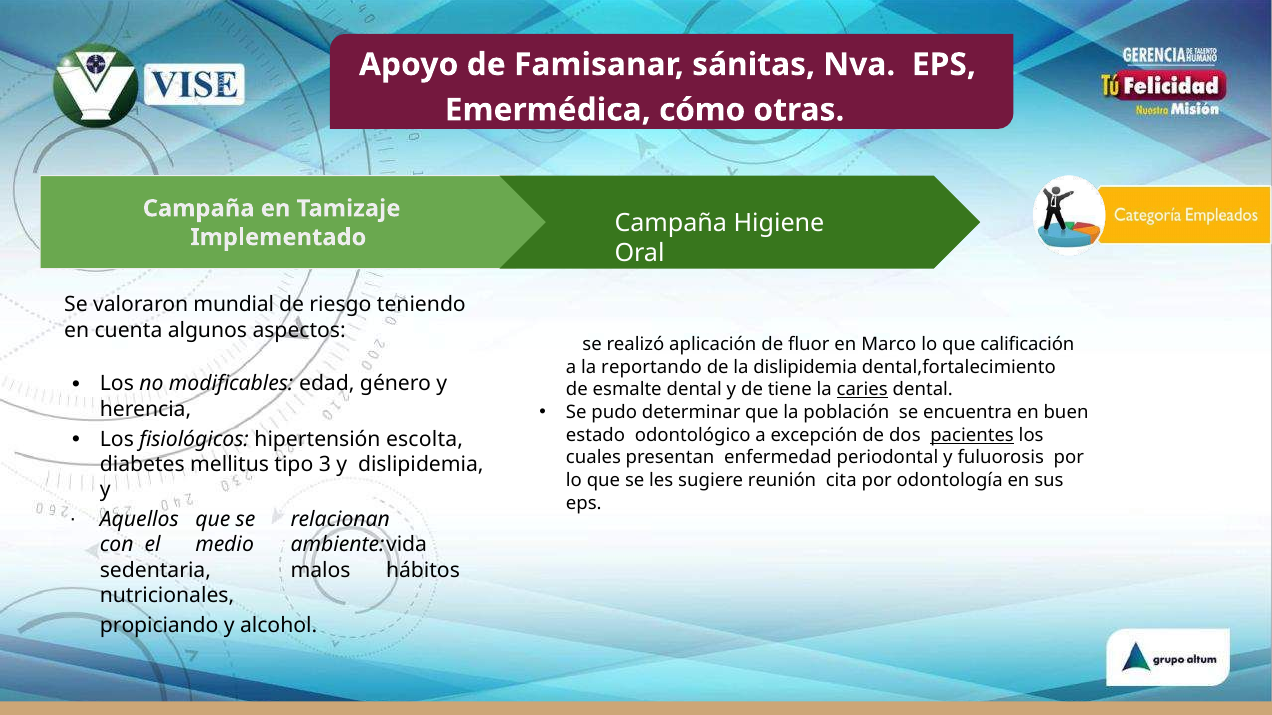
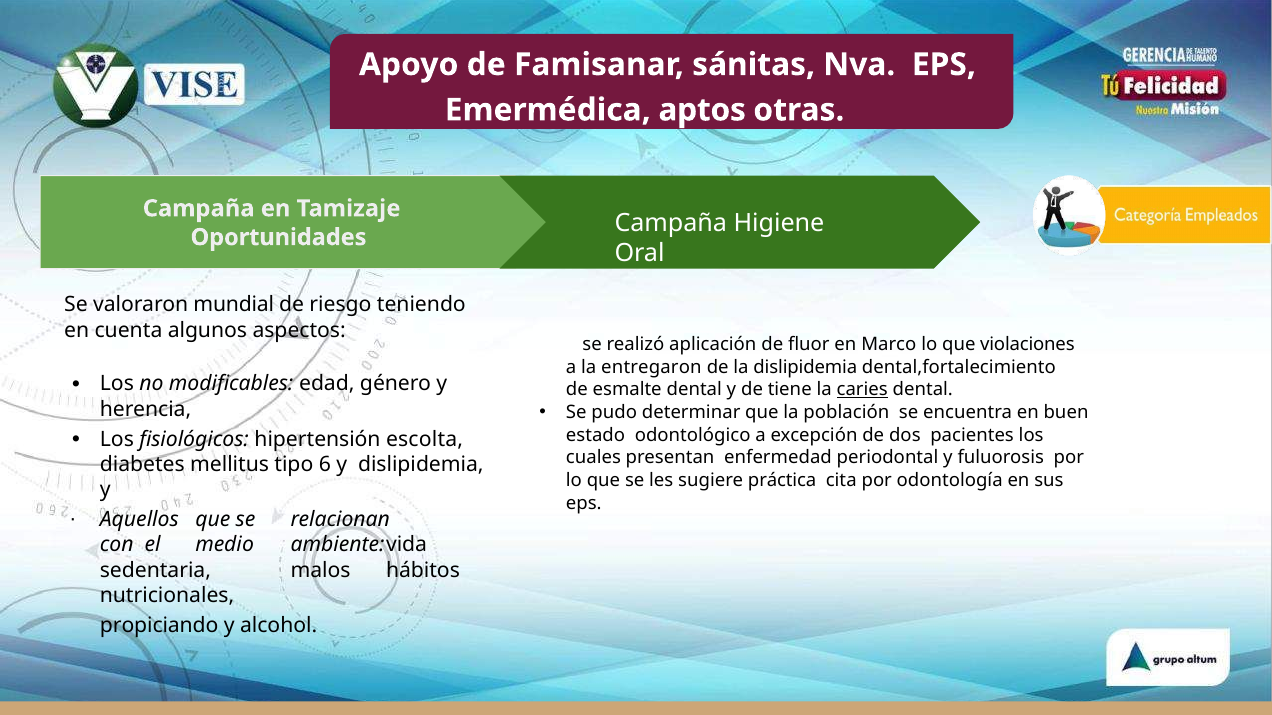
cómo: cómo -> aptos
Implementado: Implementado -> Oportunidades
calificación: calificación -> violaciones
reportando: reportando -> entregaron
pacientes underline: present -> none
3: 3 -> 6
reunión: reunión -> práctica
